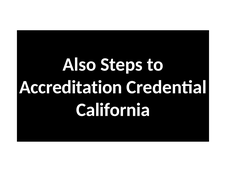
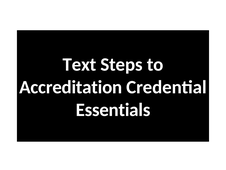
Also: Also -> Text
California: California -> Essentials
